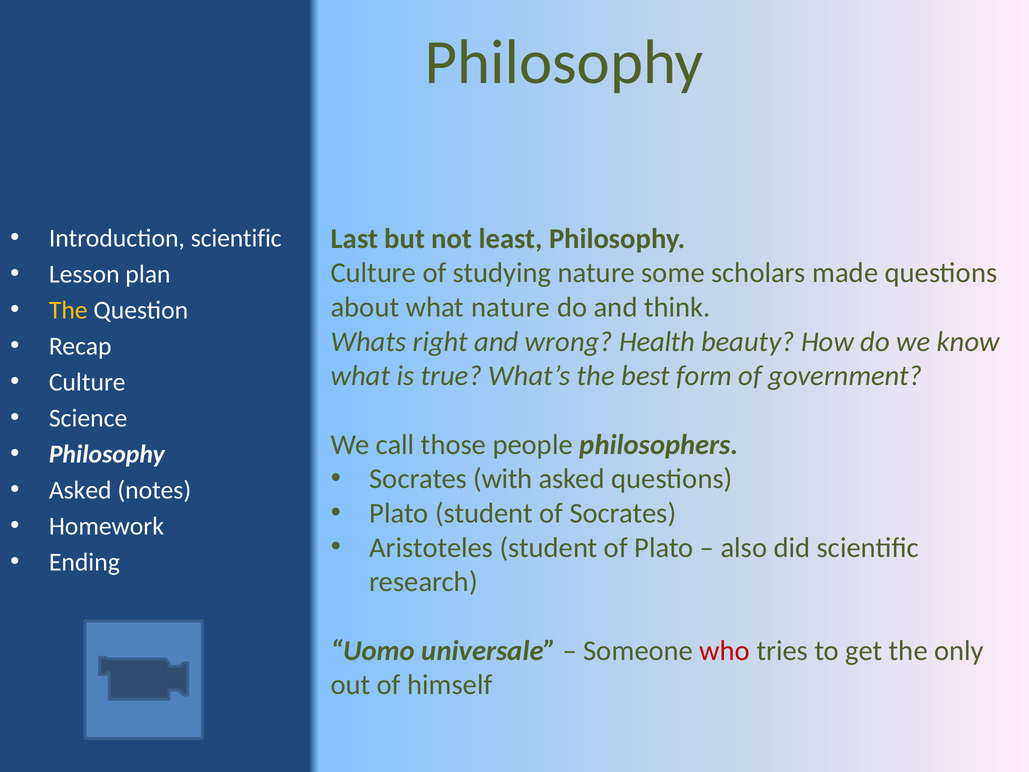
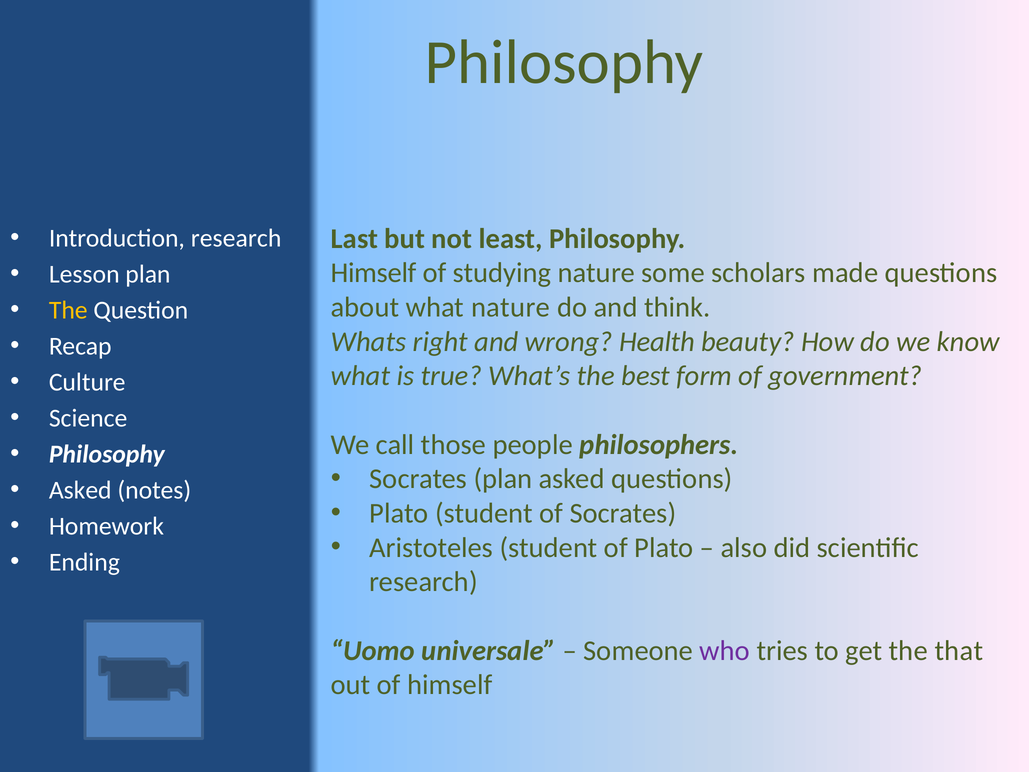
Introduction scientific: scientific -> research
Culture at (373, 273): Culture -> Himself
Socrates with: with -> plan
who colour: red -> purple
only: only -> that
